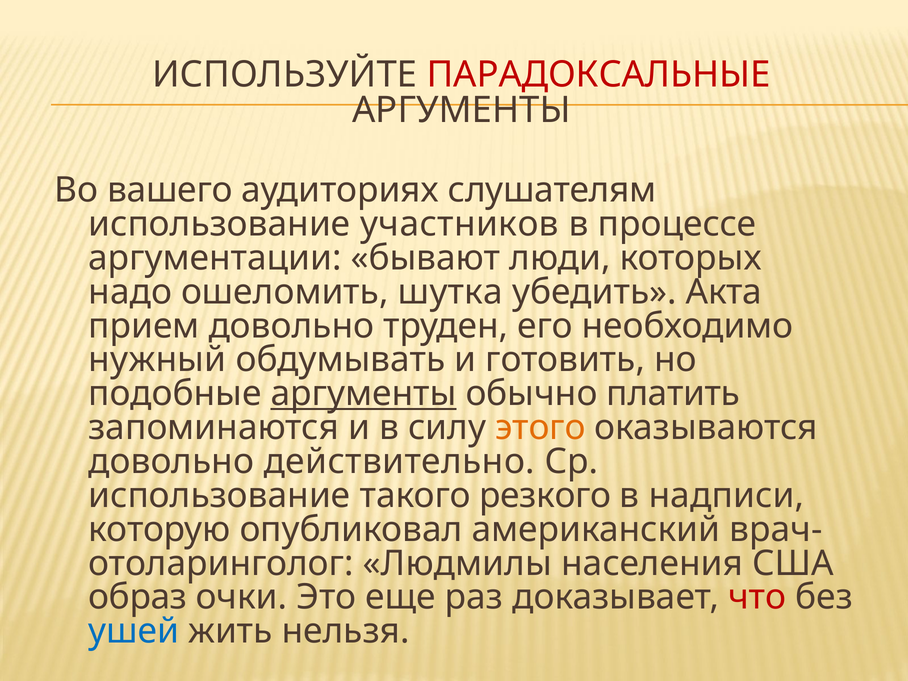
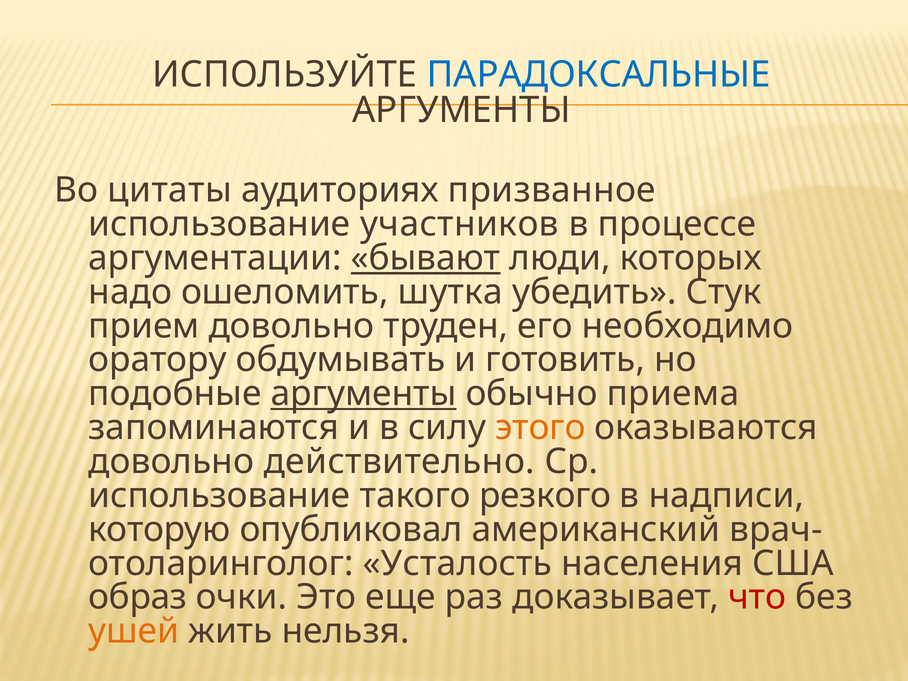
ПАРАДОКСАЛЬНЫЕ colour: red -> blue
вашего: вашего -> цитаты
слушателям: слушателям -> призванное
бывают underline: none -> present
Акта: Акта -> Стук
нужный: нужный -> оратору
платить: платить -> приема
Людмилы: Людмилы -> Усталость
ушей colour: blue -> orange
